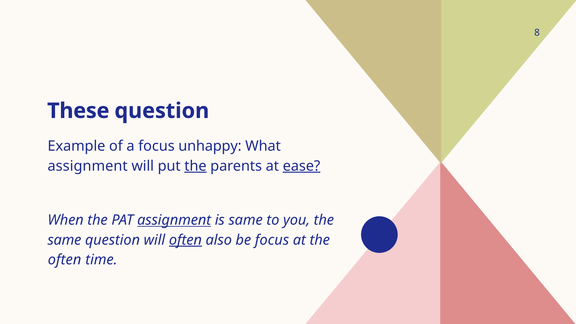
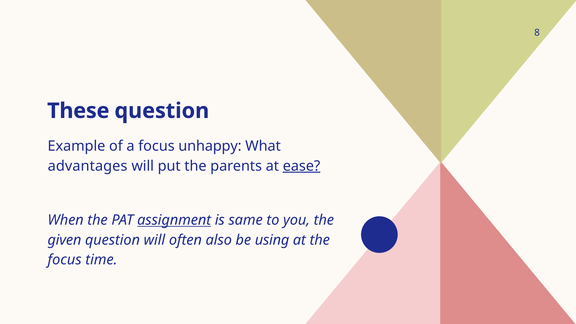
assignment at (88, 166): assignment -> advantages
the at (195, 166) underline: present -> none
same at (64, 240): same -> given
often at (185, 240) underline: present -> none
be focus: focus -> using
often at (65, 260): often -> focus
